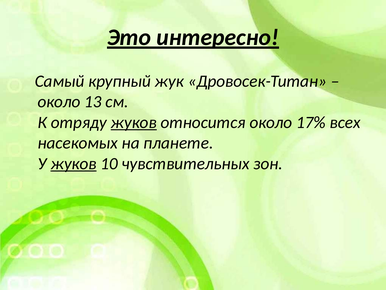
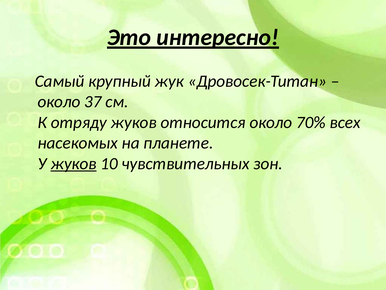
13: 13 -> 37
жуков at (134, 122) underline: present -> none
17%: 17% -> 70%
